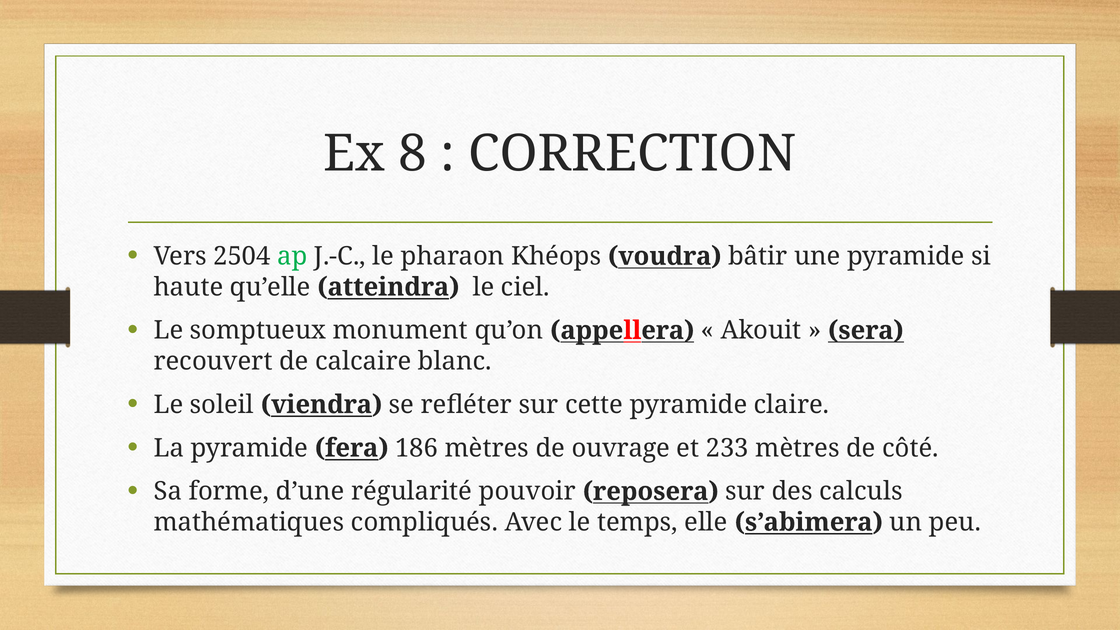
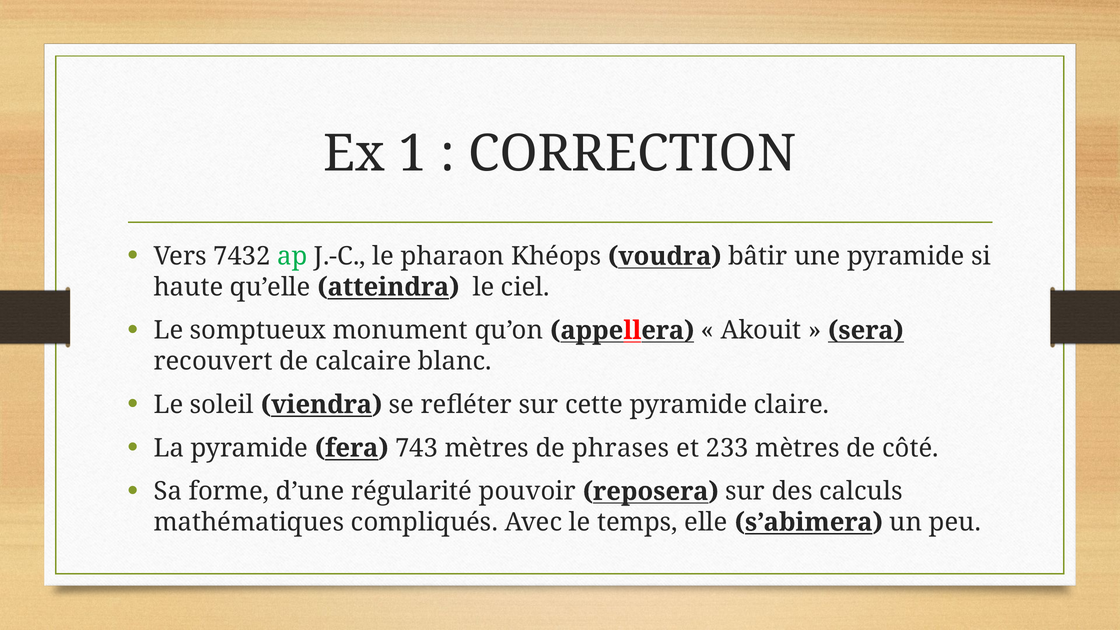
8: 8 -> 1
2504: 2504 -> 7432
186: 186 -> 743
ouvrage: ouvrage -> phrases
